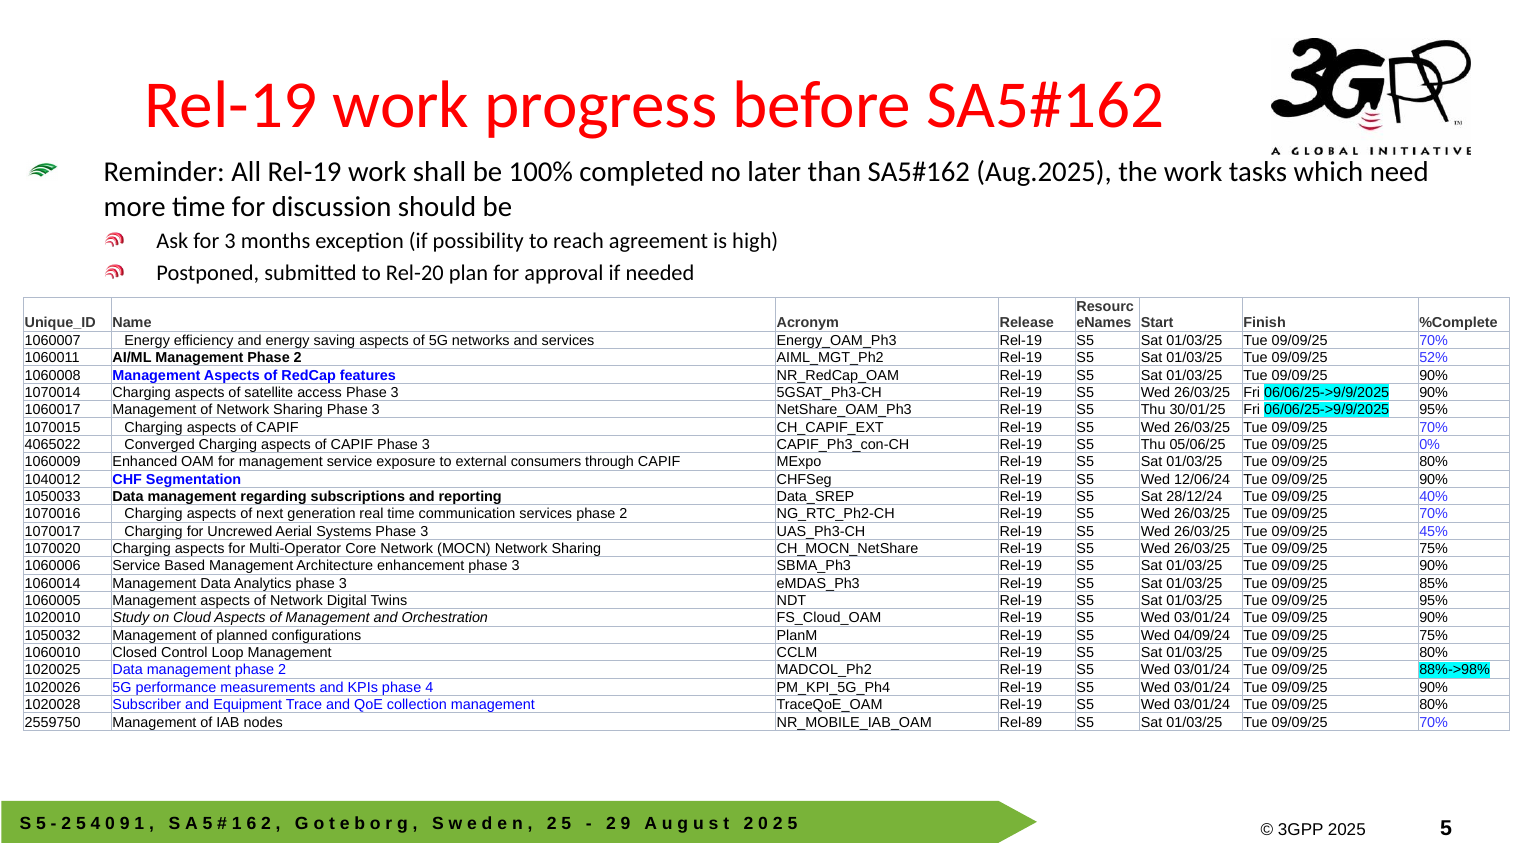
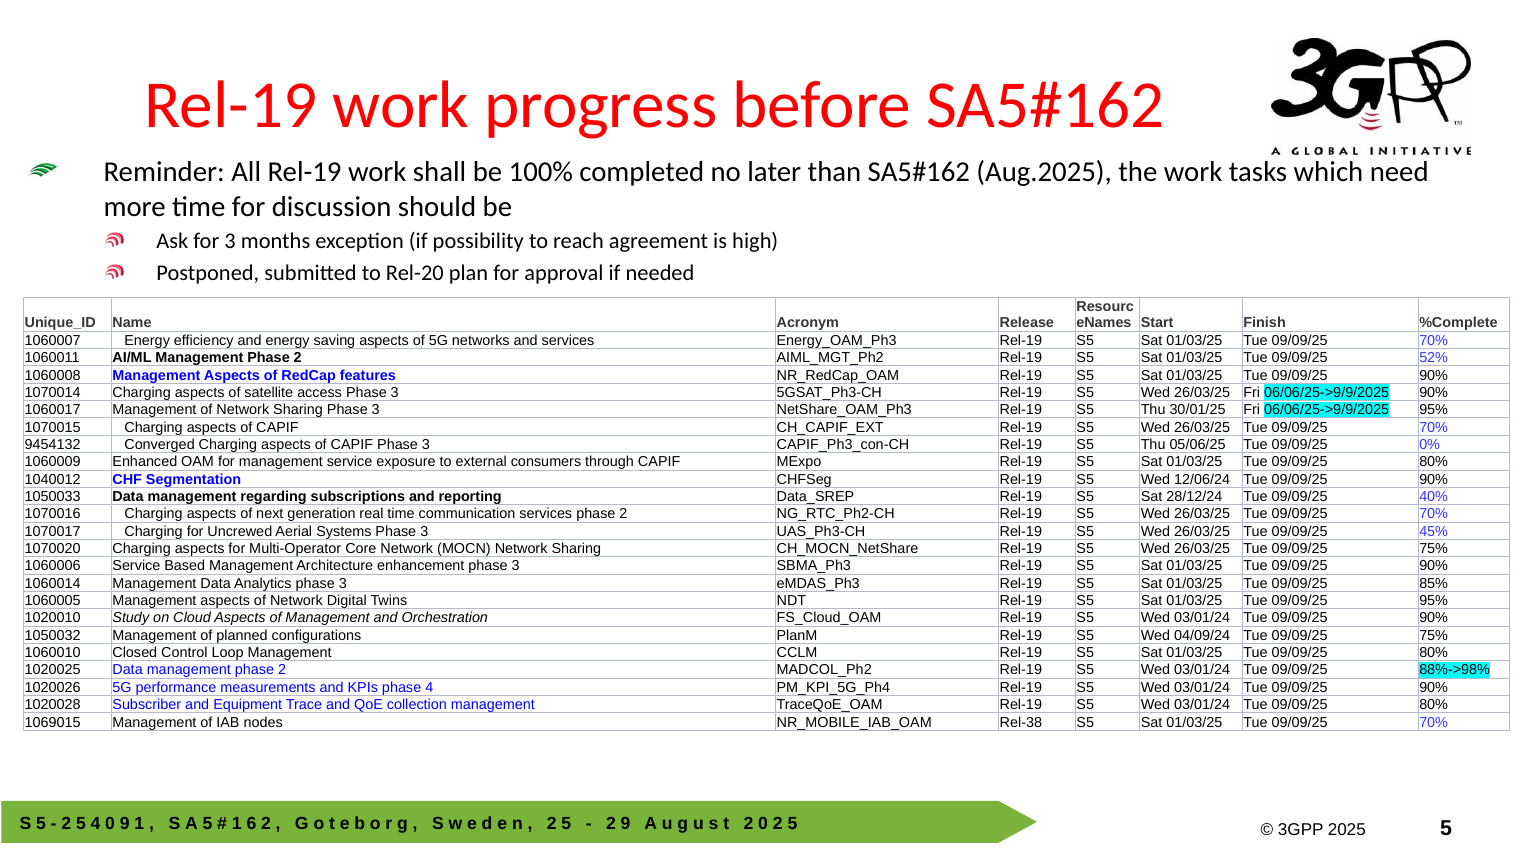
4065022: 4065022 -> 9454132
2559750: 2559750 -> 1069015
Rel-89: Rel-89 -> Rel-38
